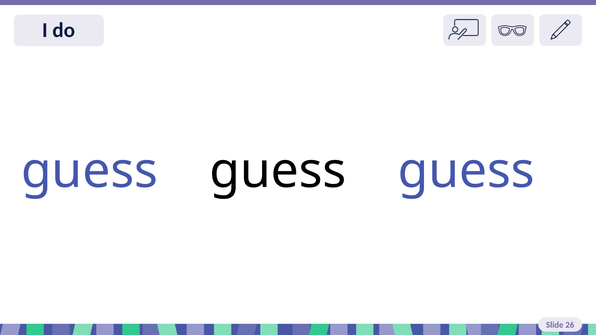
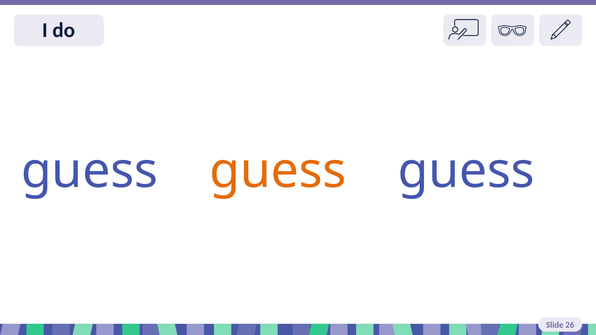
guess at (278, 171) colour: black -> orange
